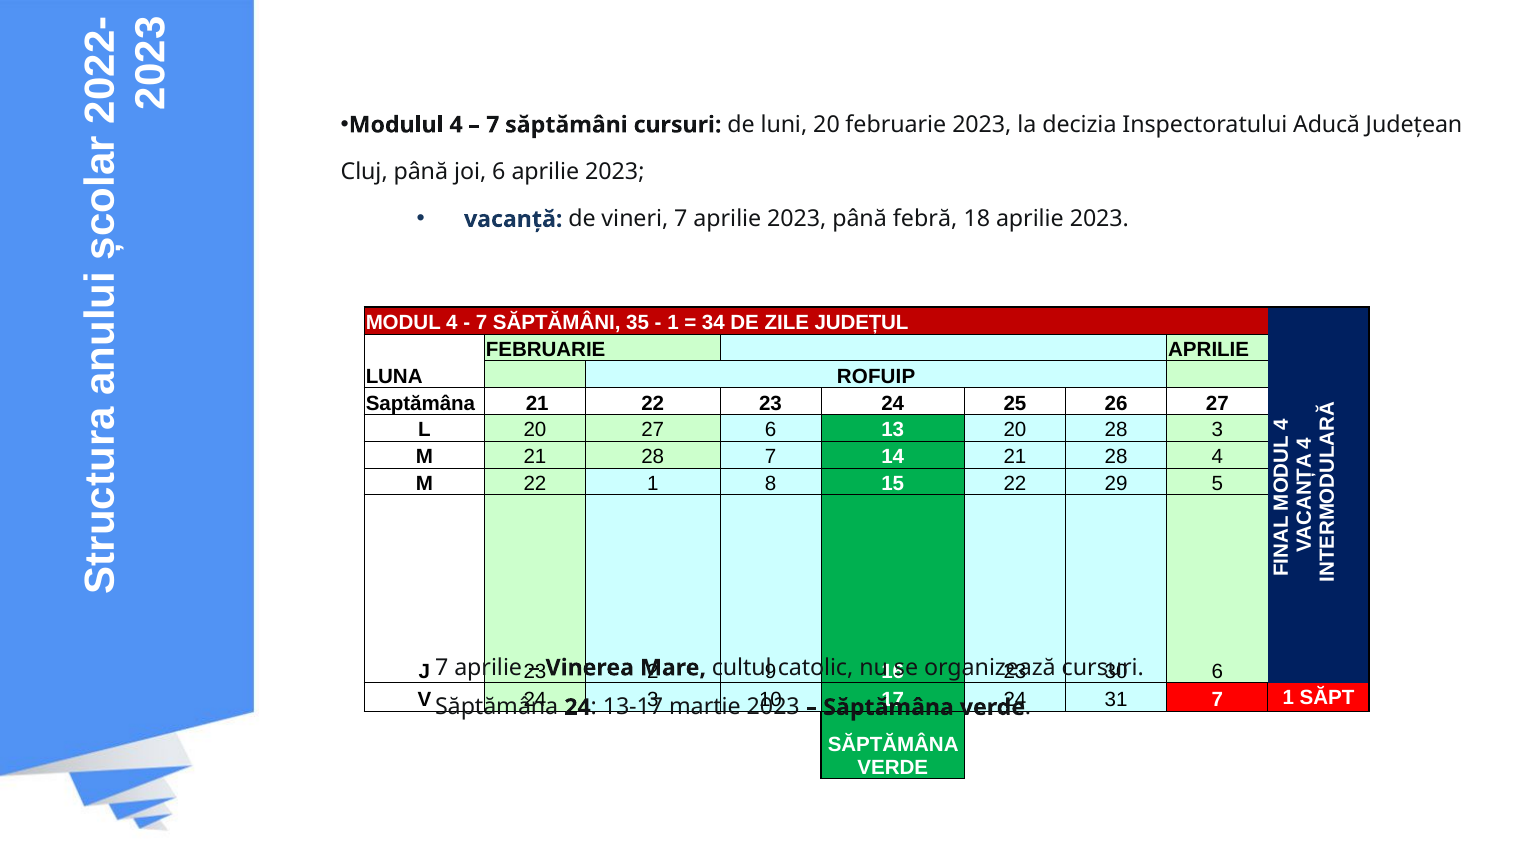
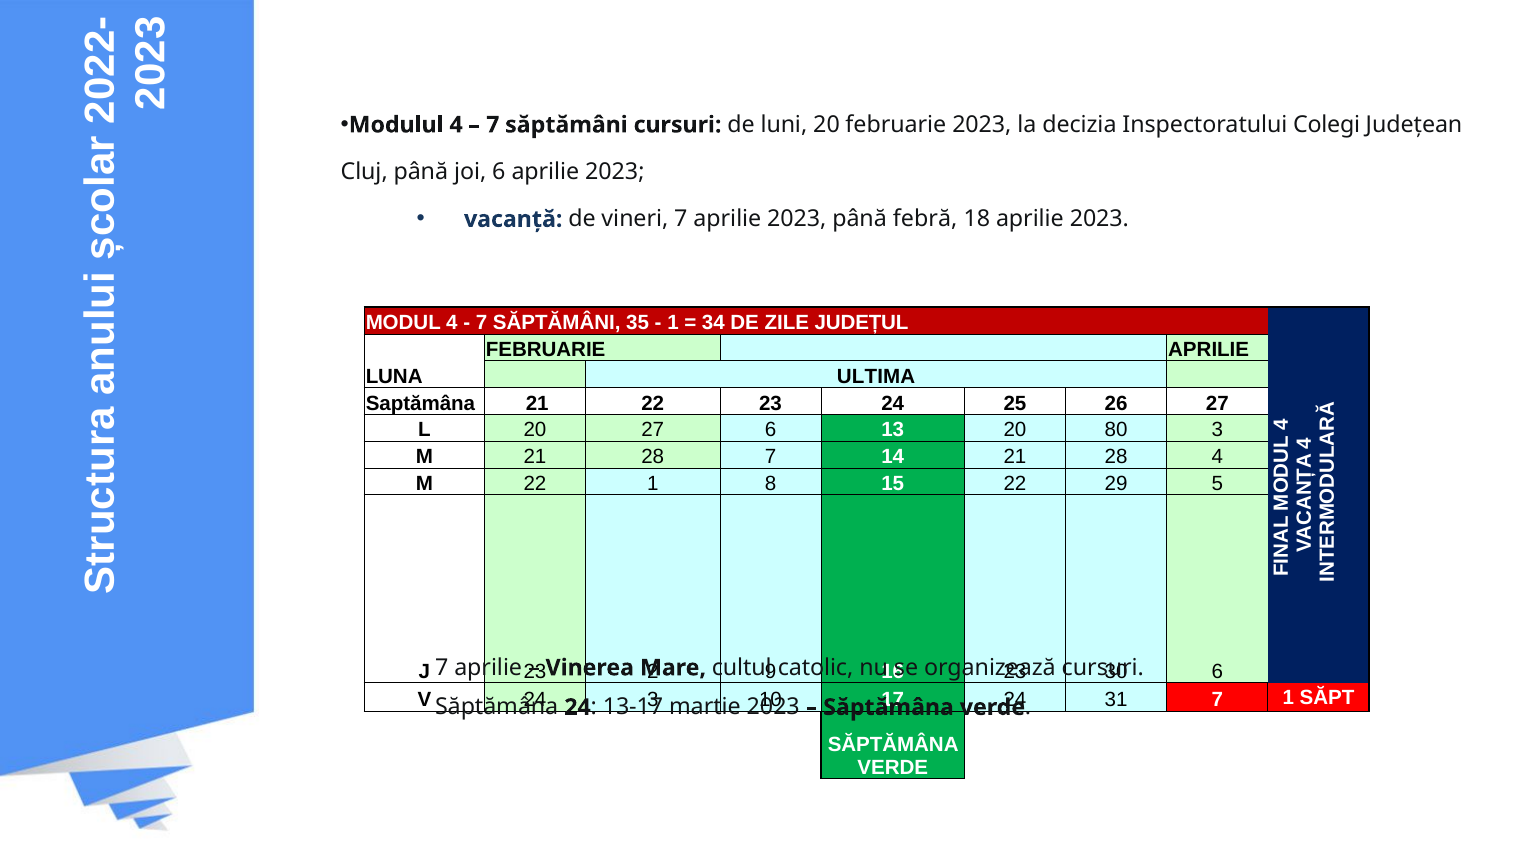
Aducă: Aducă -> Colegi
ROFUIP: ROFUIP -> ULTIMA
20 28: 28 -> 80
